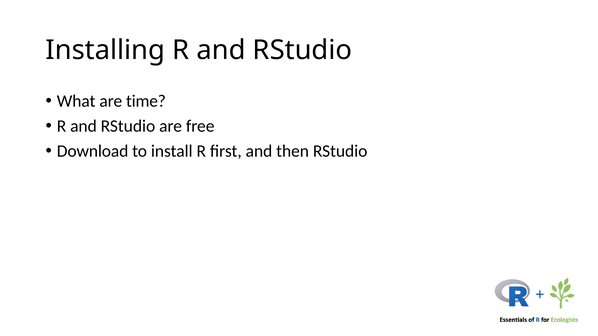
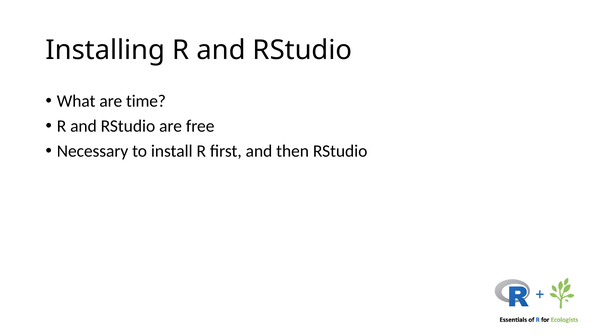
Download: Download -> Necessary
